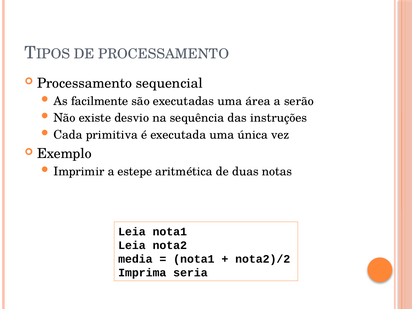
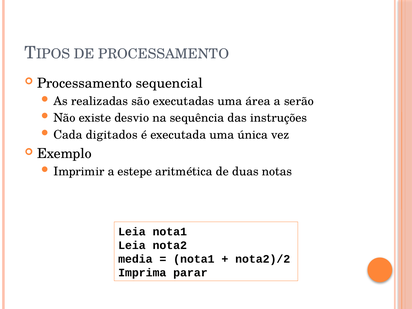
facilmente: facilmente -> realizadas
primitiva: primitiva -> digitados
seria: seria -> parar
